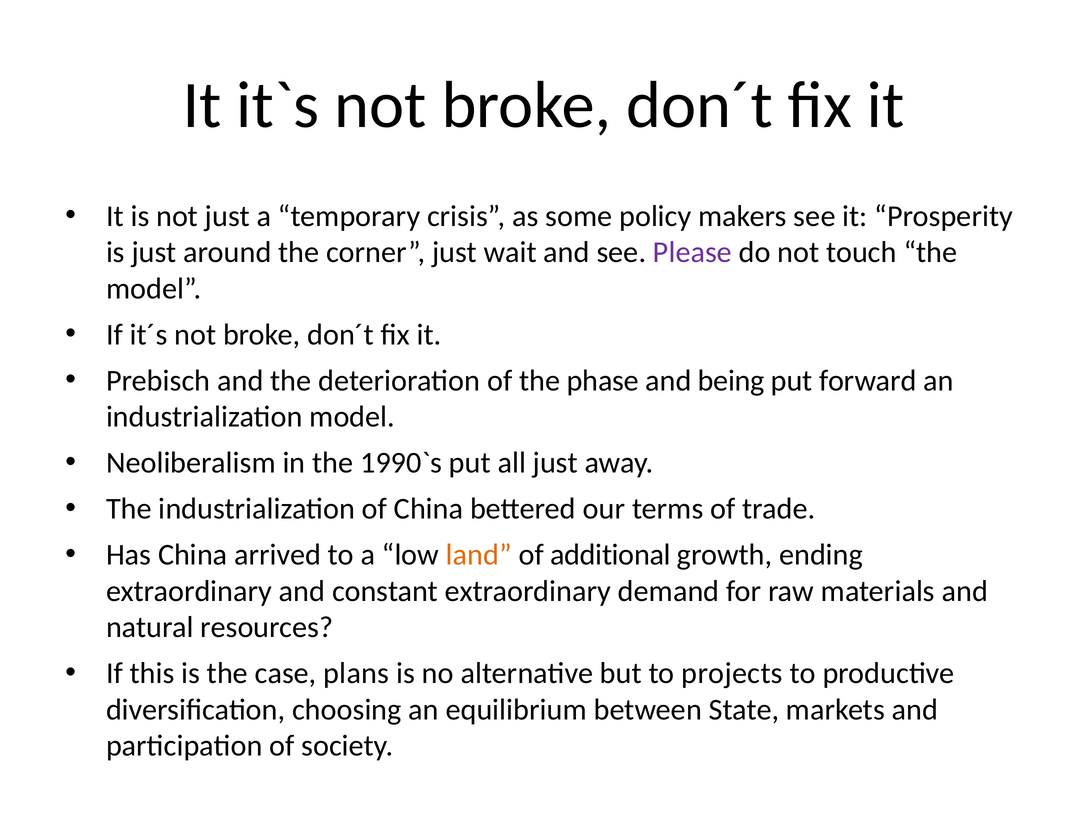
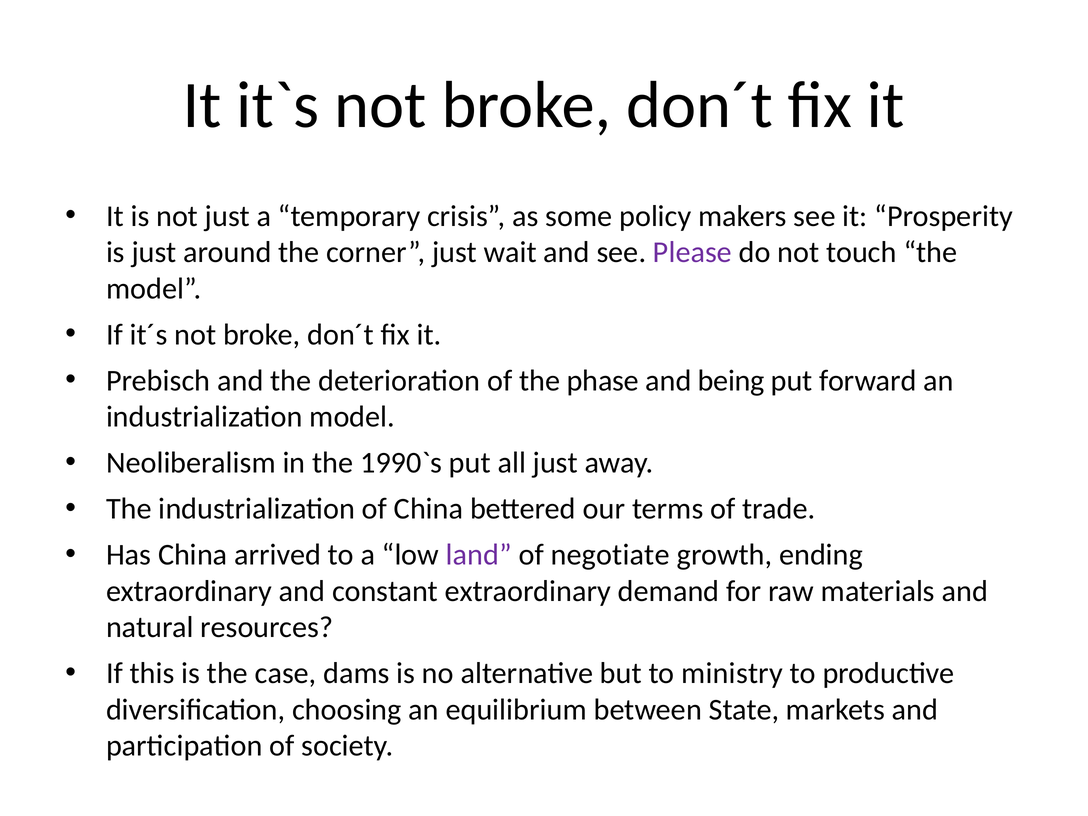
land colour: orange -> purple
additional: additional -> negotiate
plans: plans -> dams
projects: projects -> ministry
